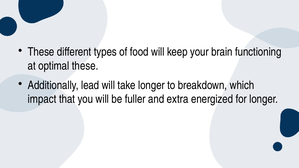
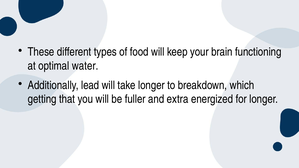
optimal these: these -> water
impact: impact -> getting
